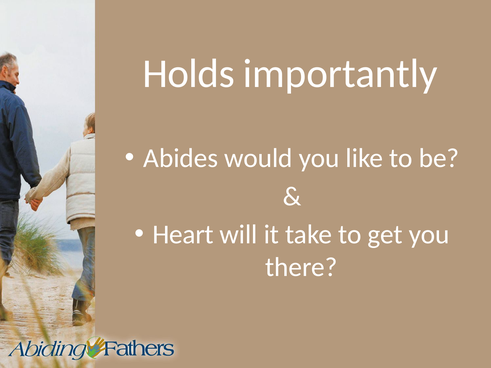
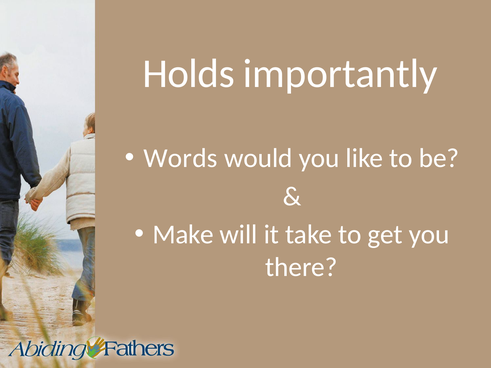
Abides: Abides -> Words
Heart: Heart -> Make
